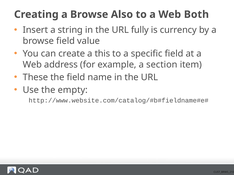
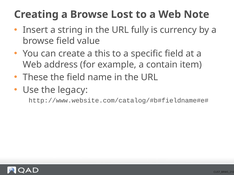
Also: Also -> Lost
Both: Both -> Note
section: section -> contain
empty: empty -> legacy
